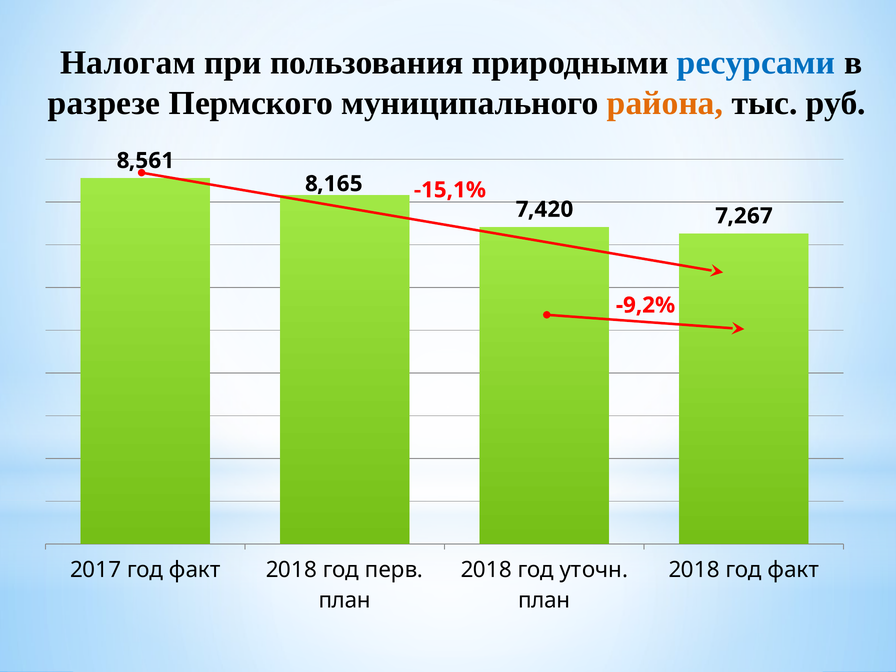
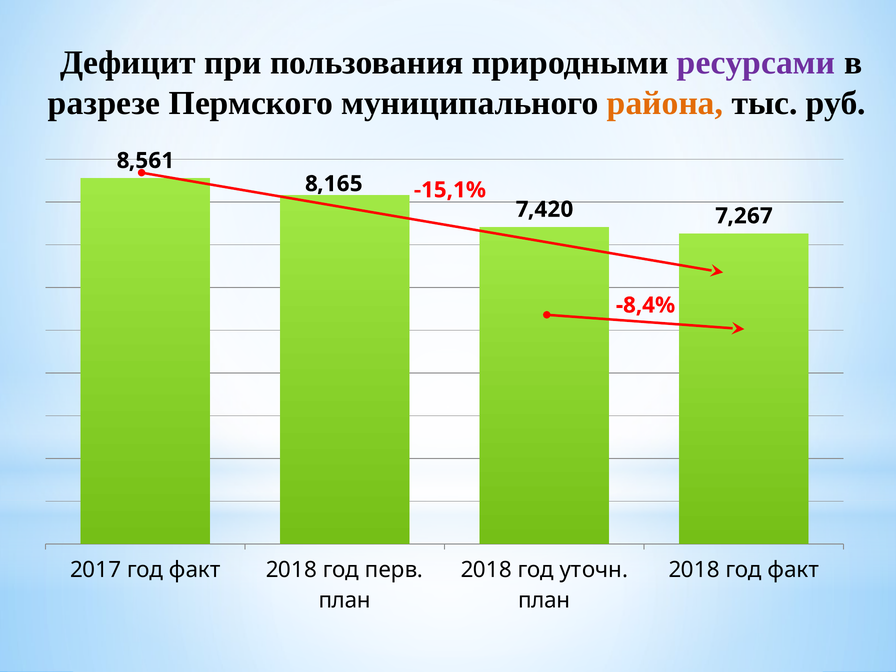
Налогам: Налогам -> Дефицит
ресурсами colour: blue -> purple
-9,2%: -9,2% -> -8,4%
